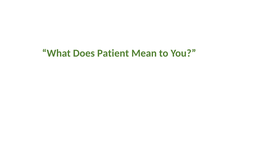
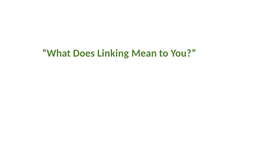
Patient: Patient -> Linking
